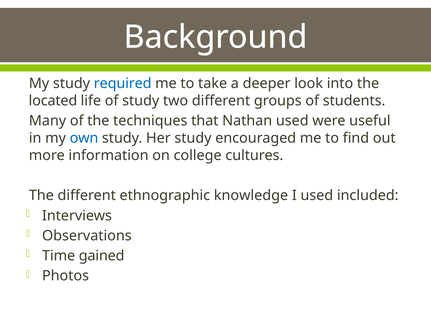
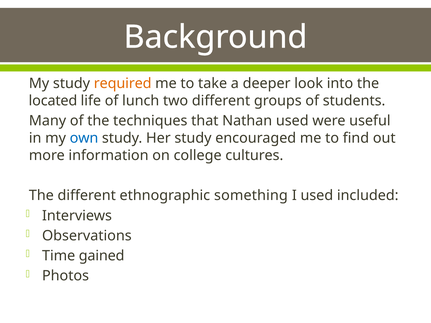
required colour: blue -> orange
of study: study -> lunch
knowledge: knowledge -> something
